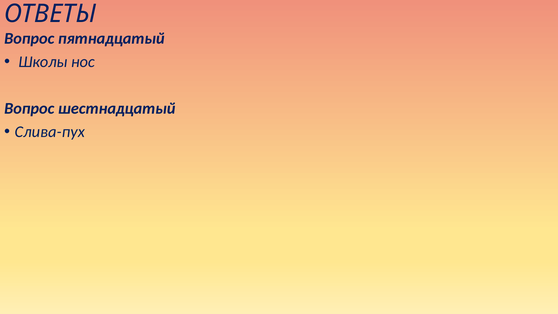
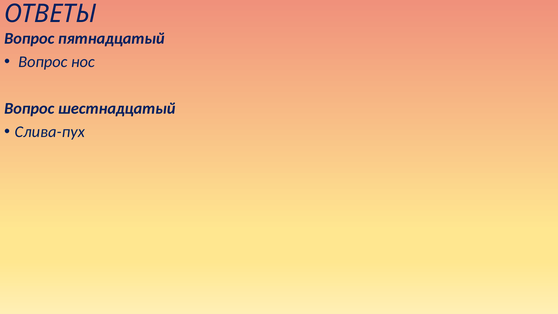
Школы at (43, 62): Школы -> Вопрос
